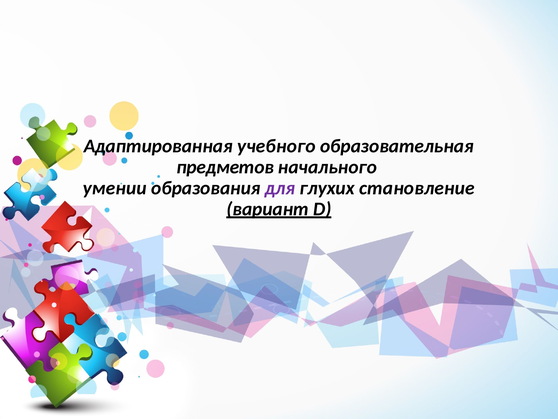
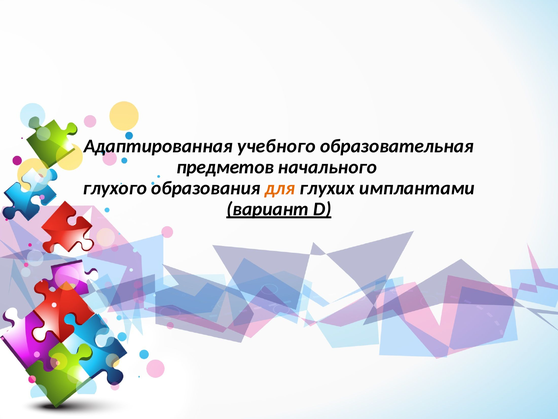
умении: умении -> глухого
для colour: purple -> orange
становление: становление -> имплантами
